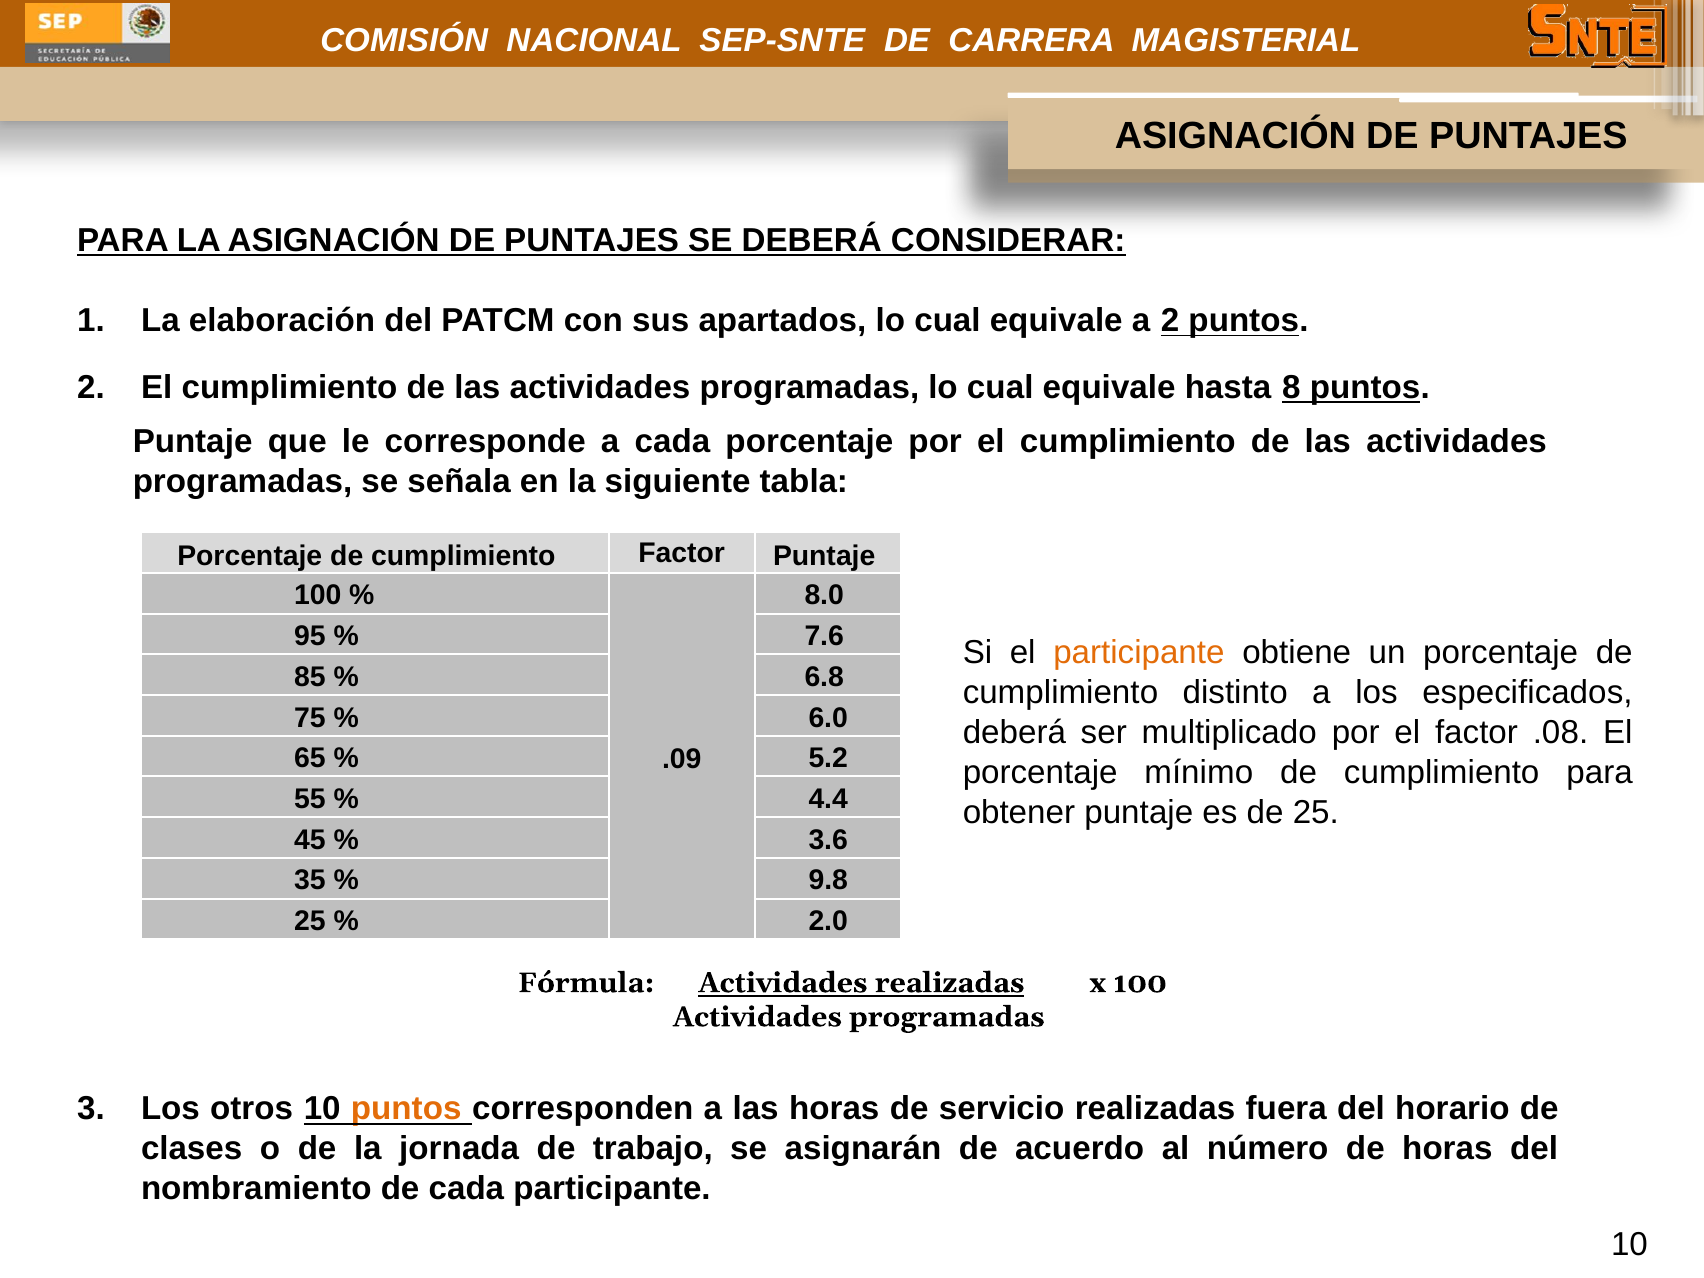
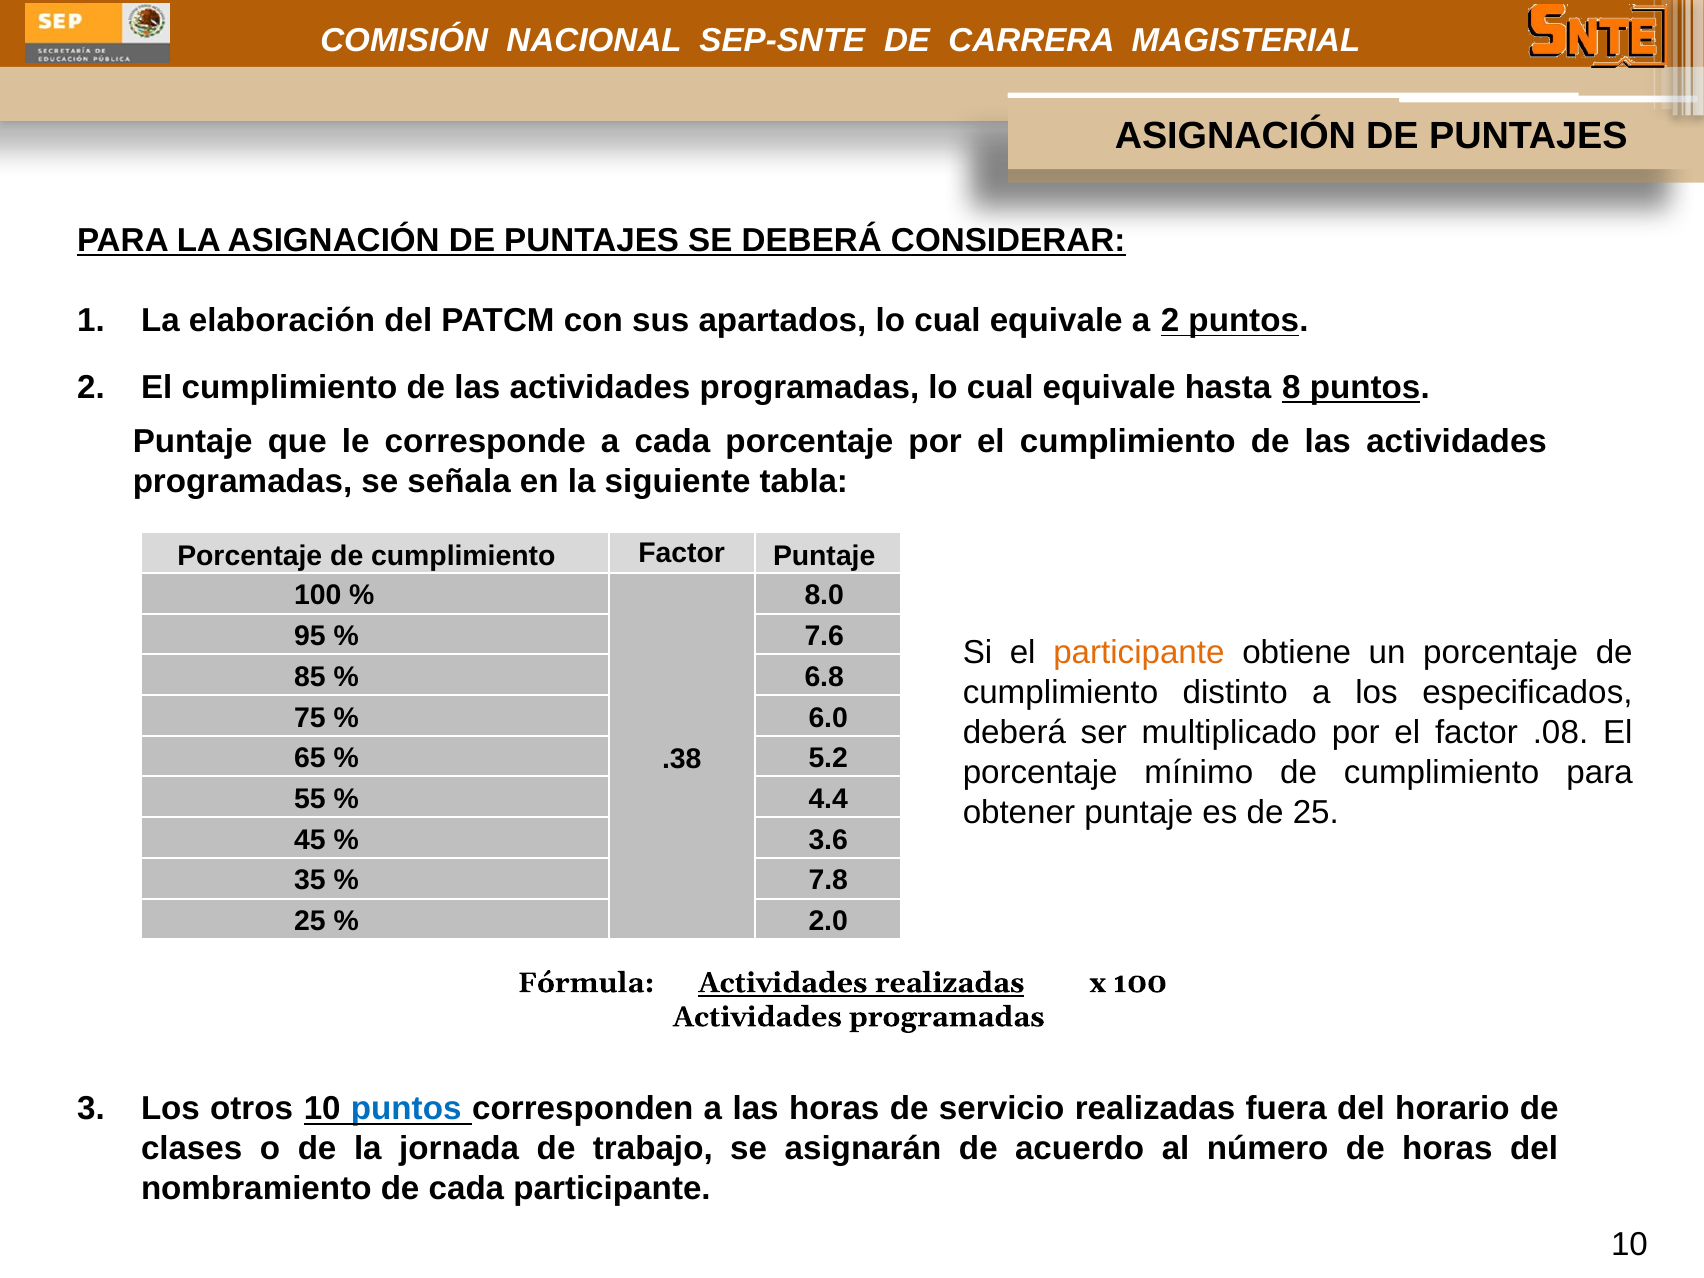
.09: .09 -> .38
9.8: 9.8 -> 7.8
puntos at (406, 1109) colour: orange -> blue
